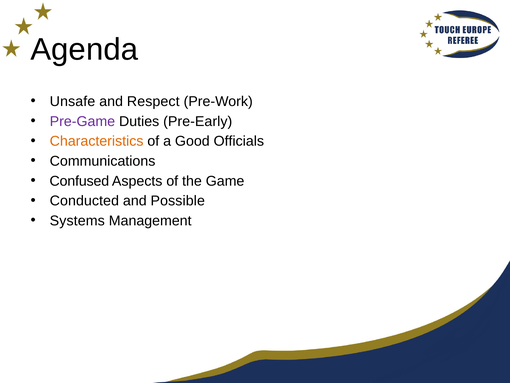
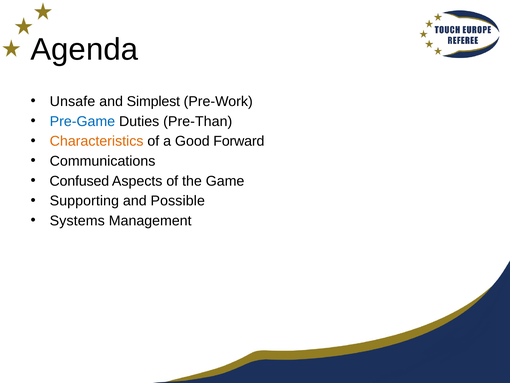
Respect: Respect -> Simplest
Pre-Game colour: purple -> blue
Pre-Early: Pre-Early -> Pre-Than
Officials: Officials -> Forward
Conducted: Conducted -> Supporting
